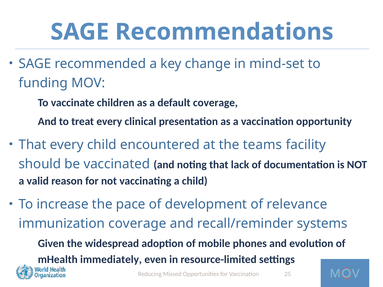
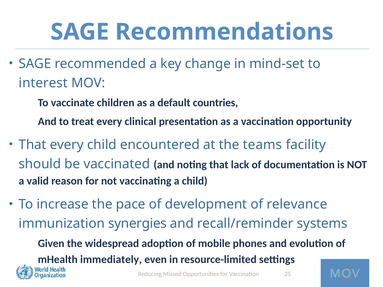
funding: funding -> interest
default coverage: coverage -> countries
immunization coverage: coverage -> synergies
